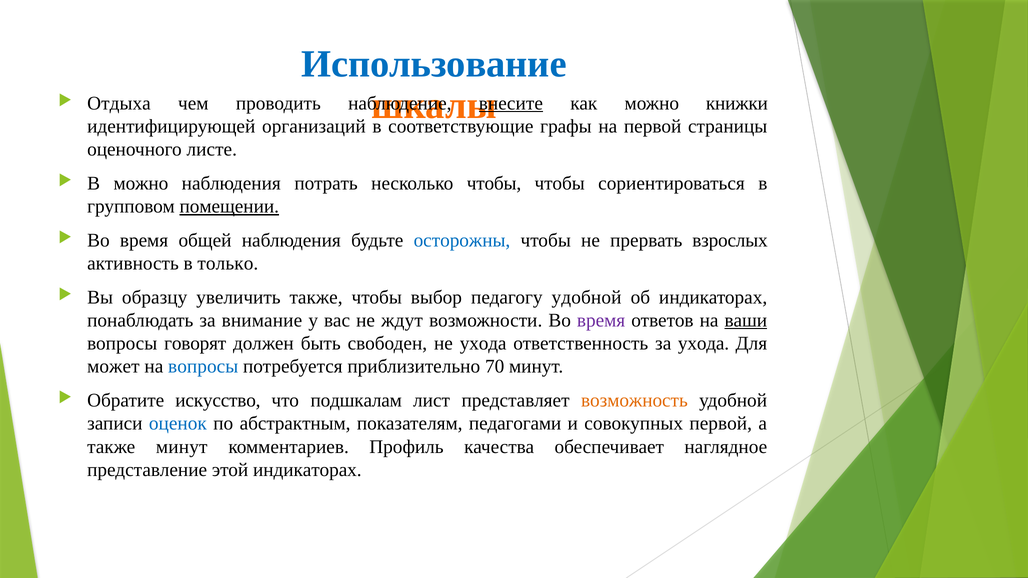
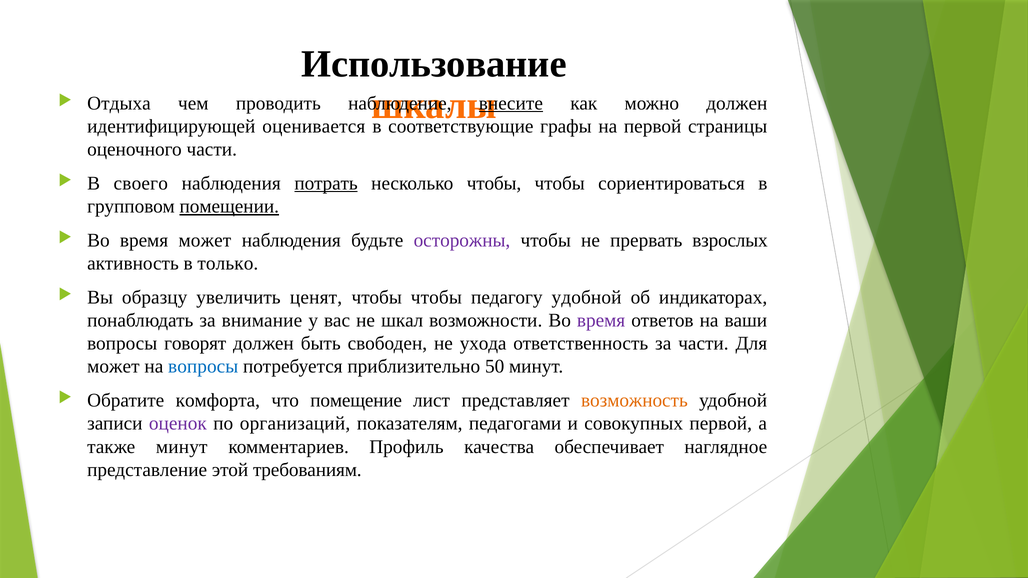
Использование colour: blue -> black
можно книжки: книжки -> должен
организаций: организаций -> оценивается
оценочного листе: листе -> части
В можно: можно -> своего
потрать underline: none -> present
время общей: общей -> может
осторожны colour: blue -> purple
увеличить также: также -> ценят
выбор at (436, 297): выбор -> чтобы
ждут: ждут -> шкал
ваши underline: present -> none
за ухода: ухода -> части
70: 70 -> 50
искусство: искусство -> комфорта
подшкалам: подшкалам -> помещение
оценок colour: blue -> purple
абстрактным: абстрактным -> организаций
этой индикаторах: индикаторах -> требованиям
